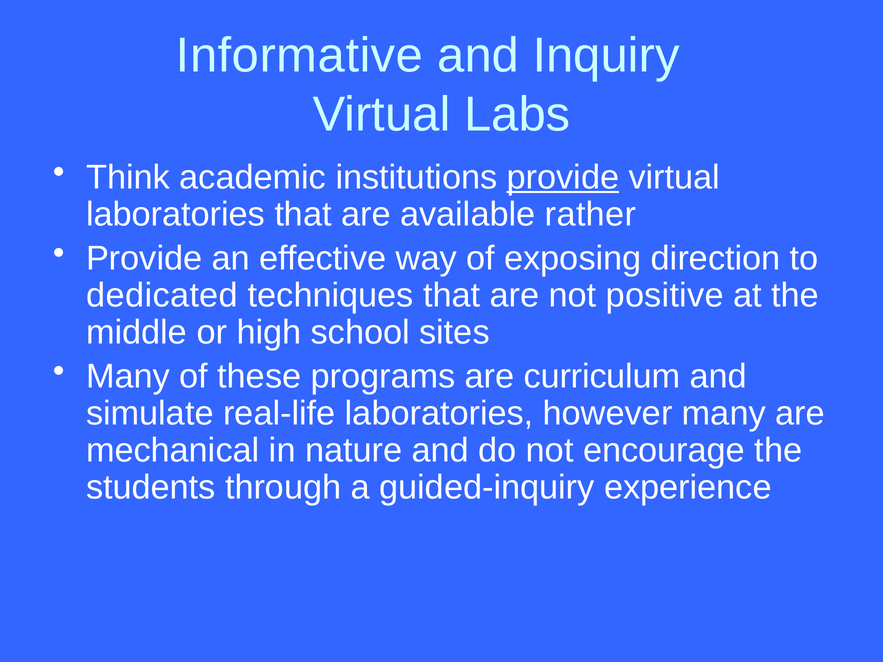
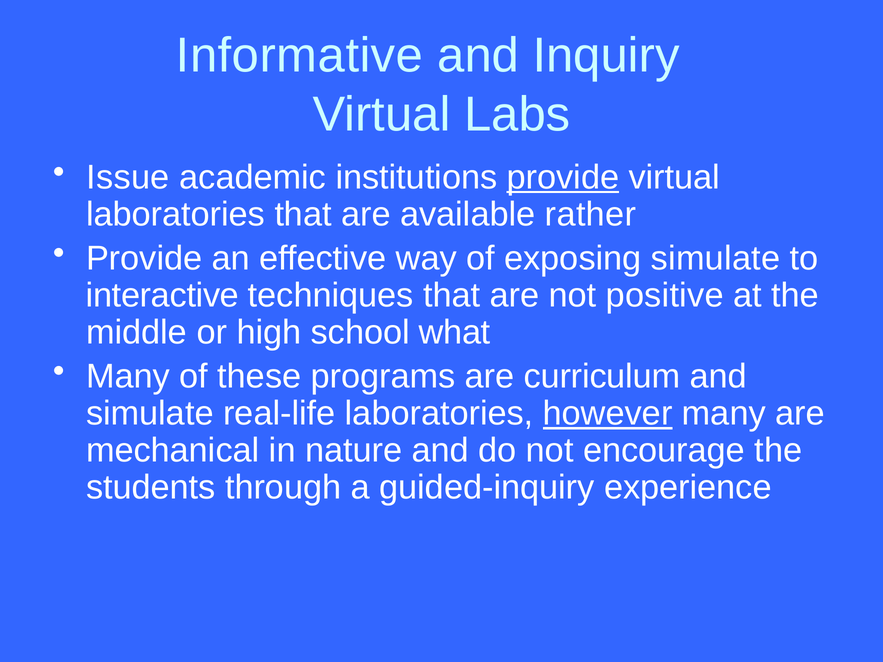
Think: Think -> Issue
exposing direction: direction -> simulate
dedicated: dedicated -> interactive
sites: sites -> what
however underline: none -> present
